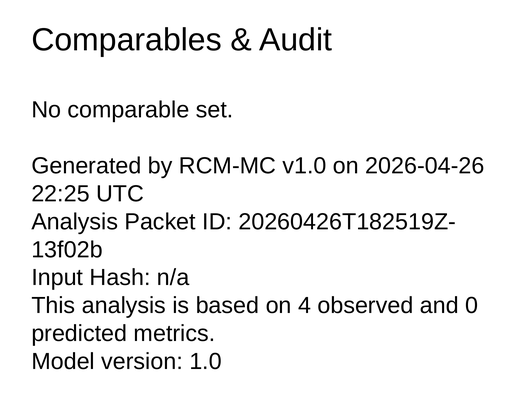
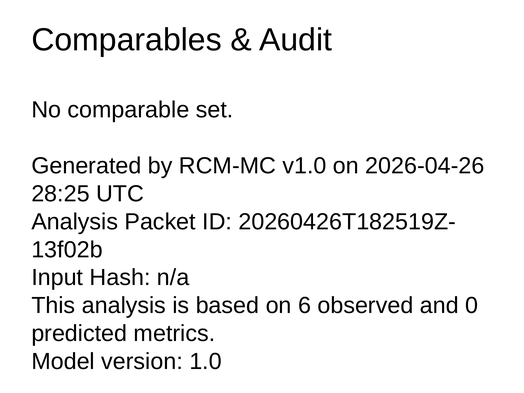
22:25: 22:25 -> 28:25
4: 4 -> 6
